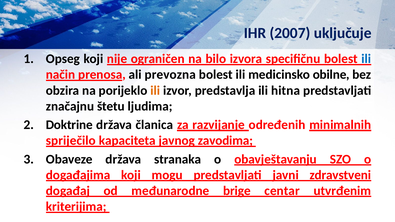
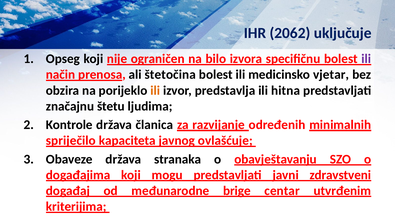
2007: 2007 -> 2062
ili at (366, 59) colour: blue -> purple
prevozna: prevozna -> štetočina
obilne: obilne -> vjetar
Doktrine: Doktrine -> Kontrole
zavodima: zavodima -> ovlašćuje
